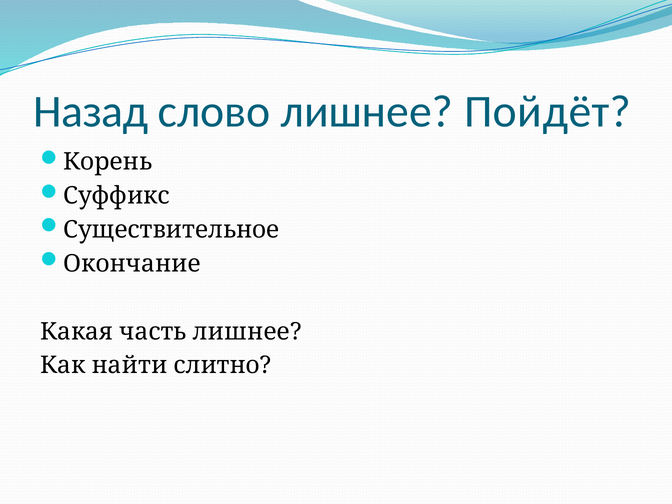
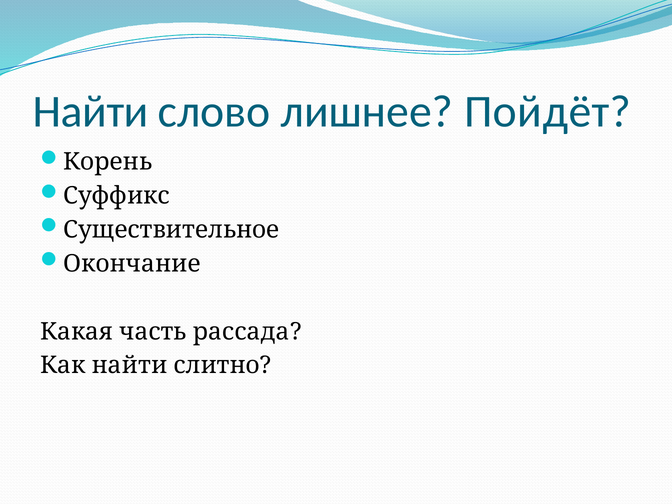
Назад at (91, 111): Назад -> Найти
часть лишнее: лишнее -> рассада
